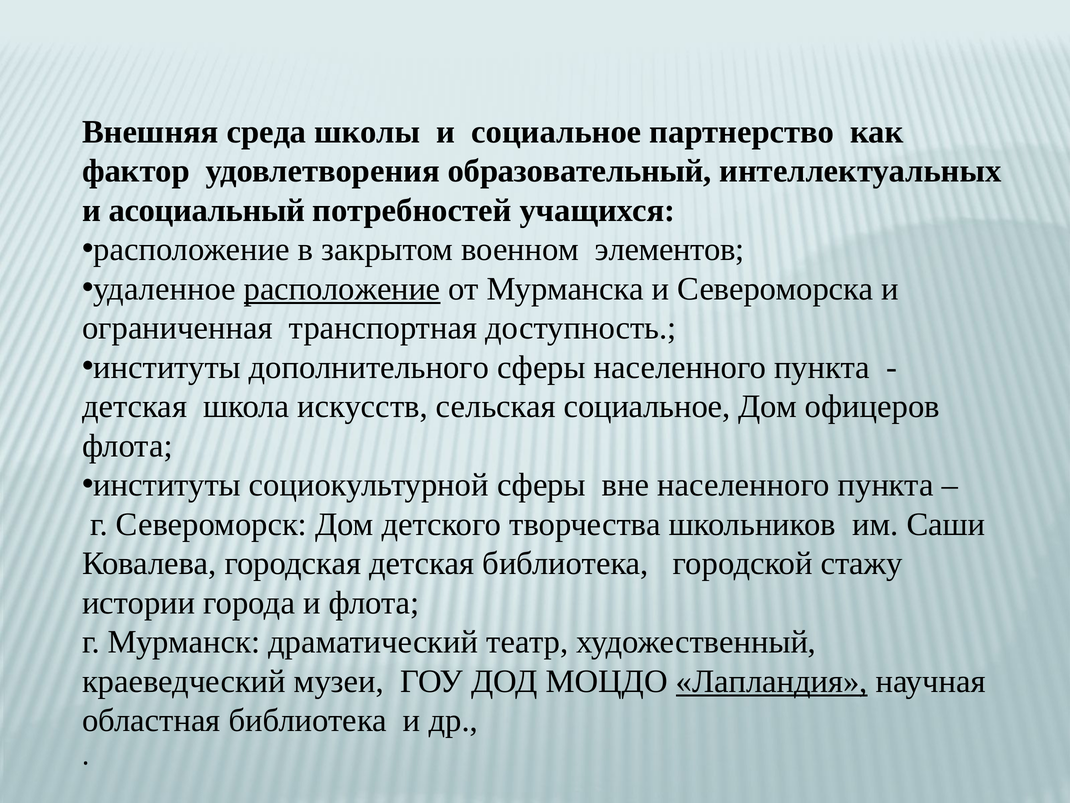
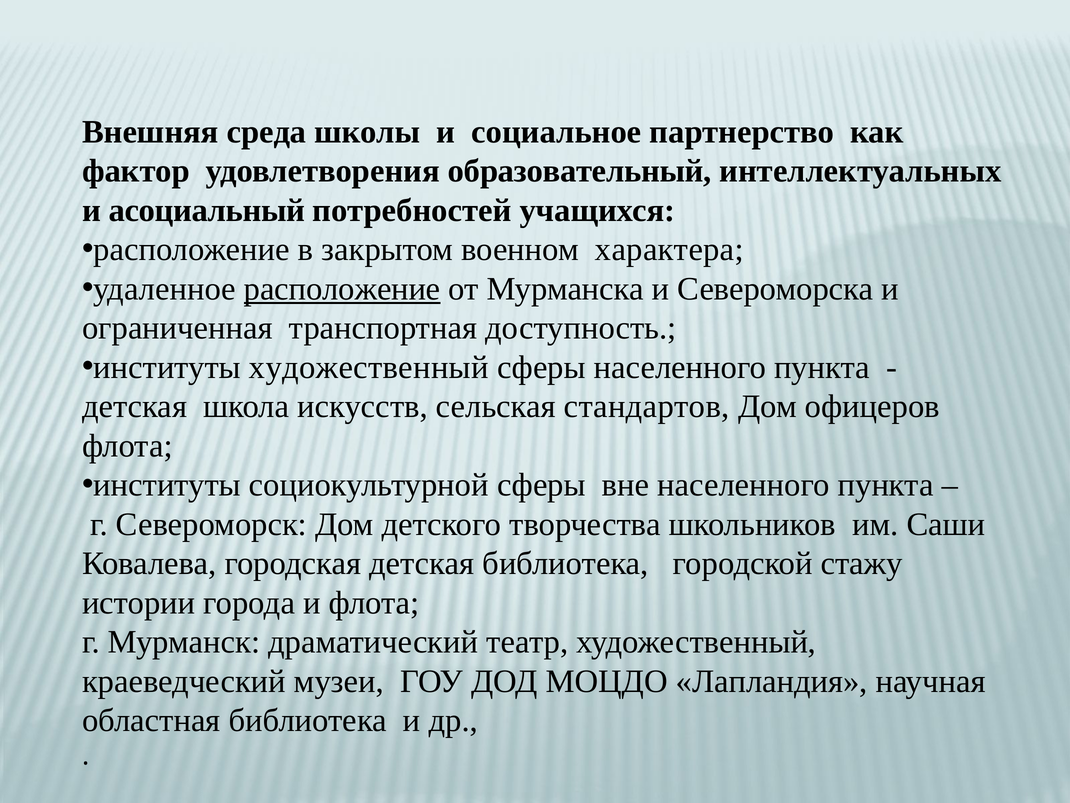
элементов: элементов -> характера
институты дополнительного: дополнительного -> художественный
сельская социальное: социальное -> стандартов
Лапландия underline: present -> none
